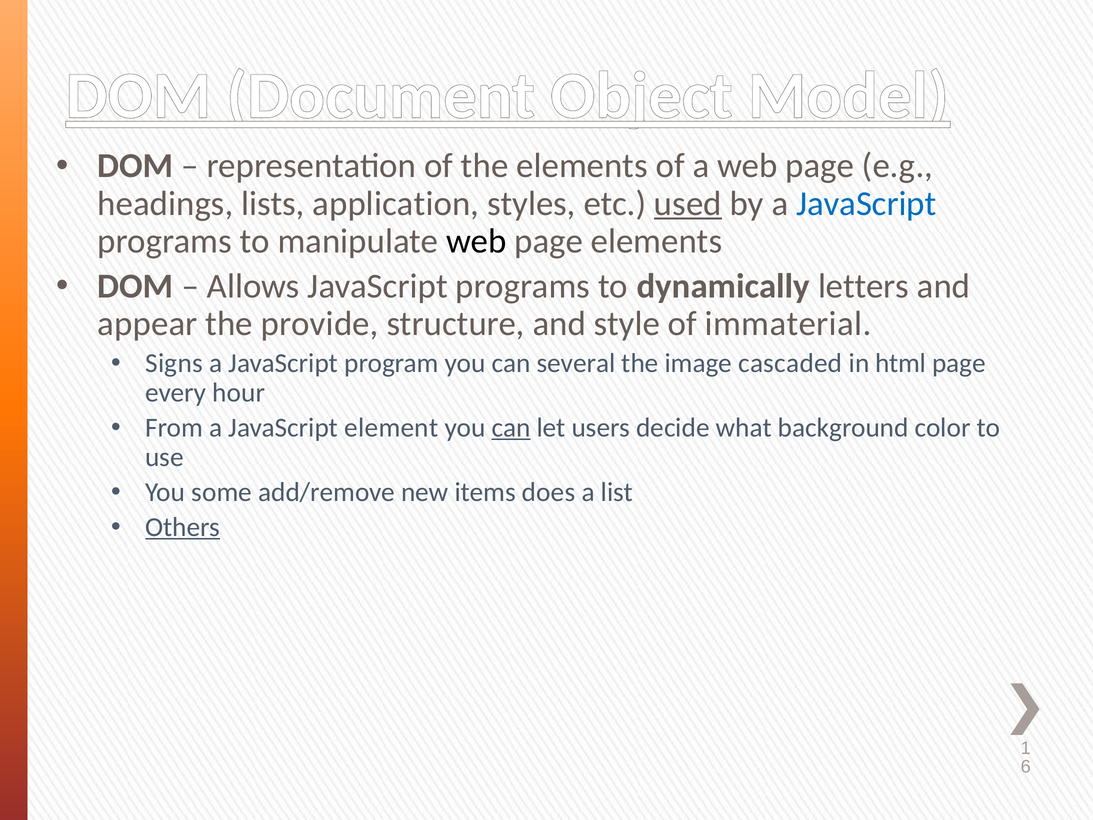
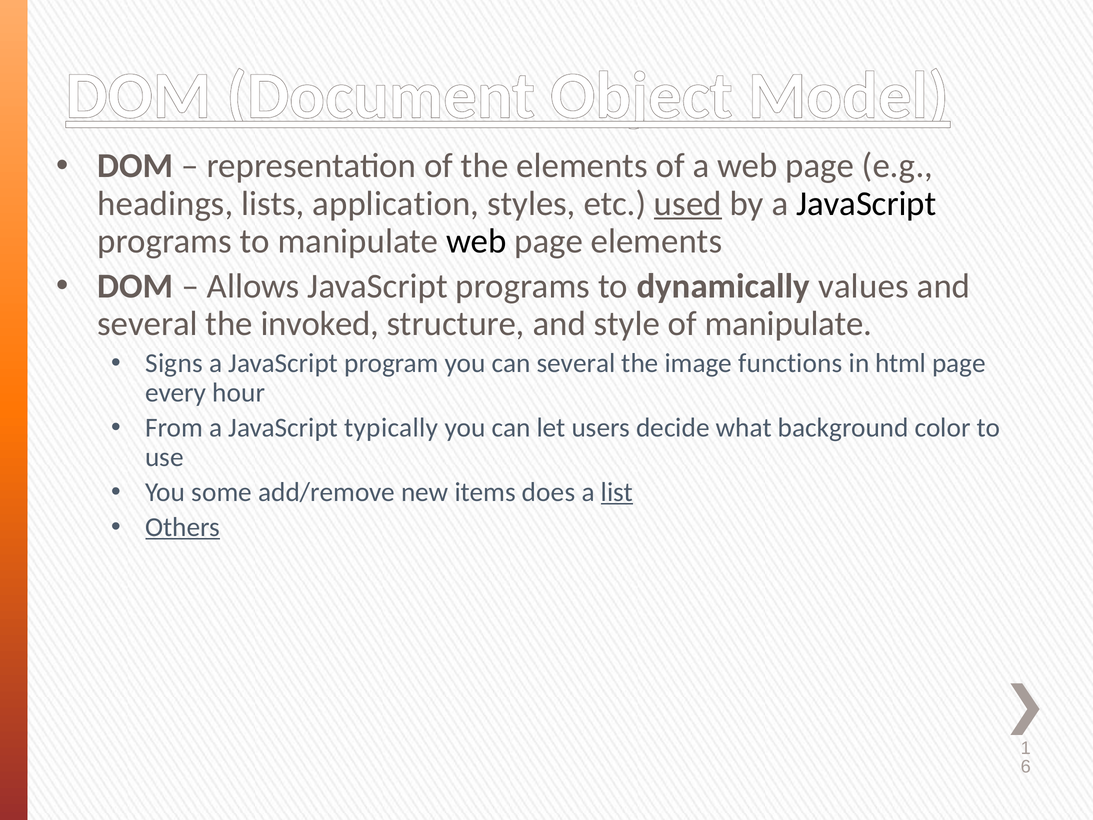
JavaScript at (866, 204) colour: blue -> black
letters: letters -> values
appear at (147, 324): appear -> several
provide: provide -> invoked
of immaterial: immaterial -> manipulate
cascaded: cascaded -> functions
element: element -> typically
can at (511, 427) underline: present -> none
list underline: none -> present
